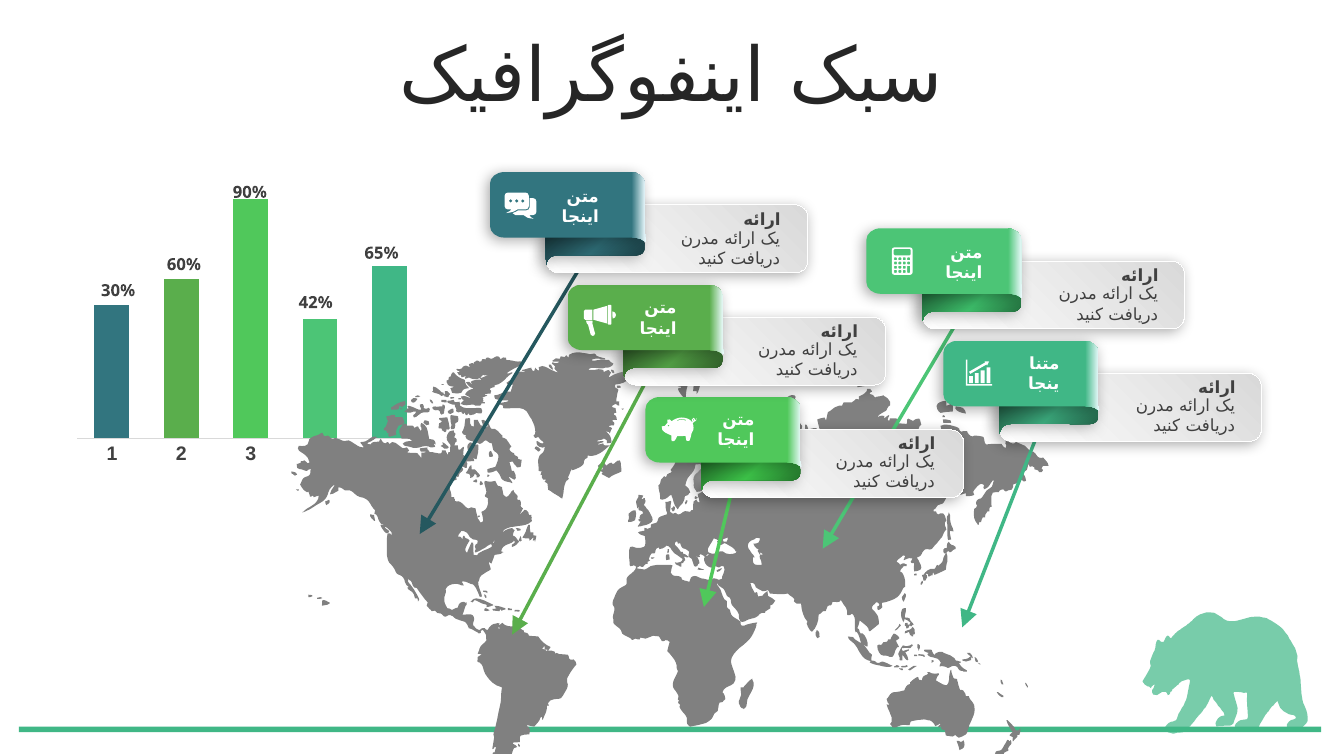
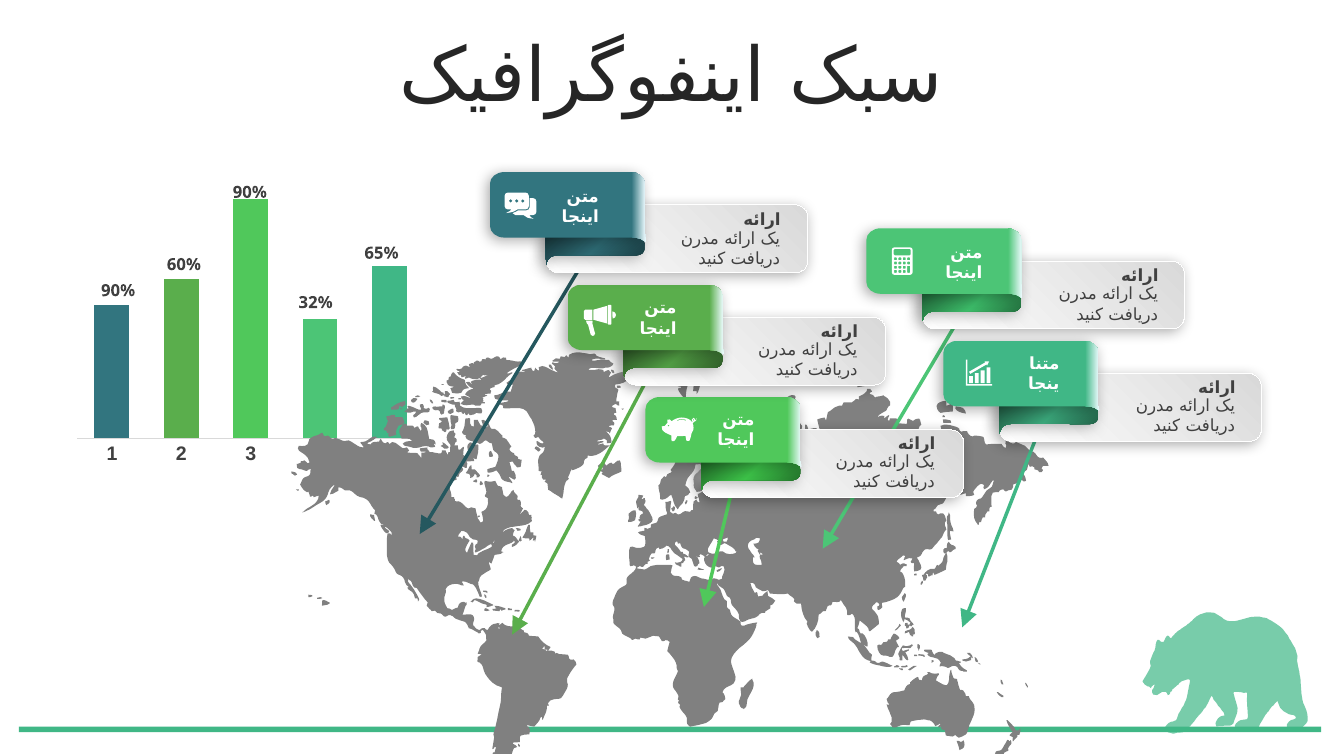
30% at (118, 291): 30% -> 90%
42%: 42% -> 32%
